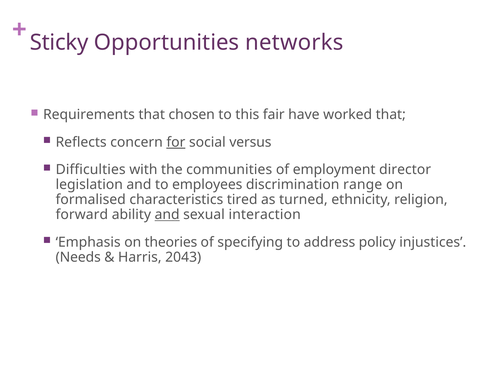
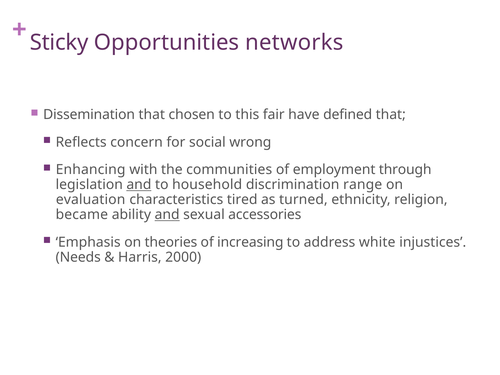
Requirements: Requirements -> Dissemination
worked: worked -> defined
for underline: present -> none
versus: versus -> wrong
Difficulties: Difficulties -> Enhancing
director: director -> through
and at (139, 185) underline: none -> present
employees: employees -> household
formalised: formalised -> evaluation
forward: forward -> became
interaction: interaction -> accessories
specifying: specifying -> increasing
policy: policy -> white
2043: 2043 -> 2000
